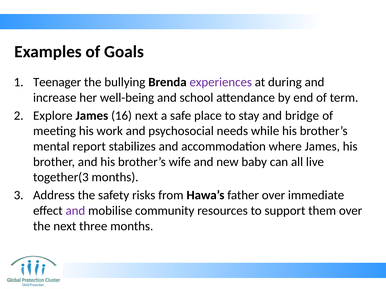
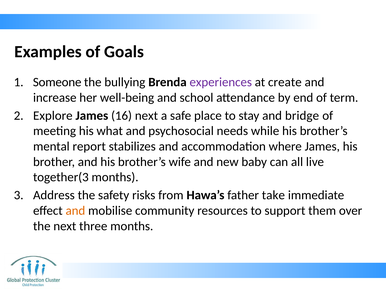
Teenager: Teenager -> Someone
during: during -> create
work: work -> what
father over: over -> take
and at (75, 211) colour: purple -> orange
